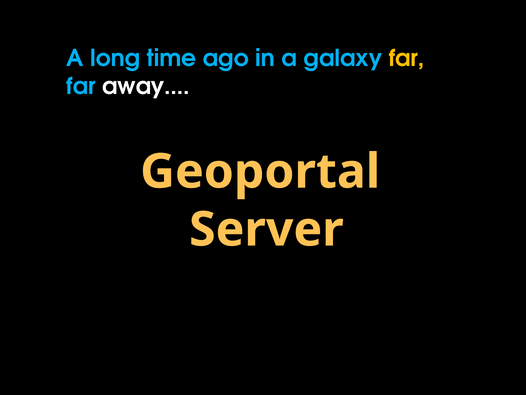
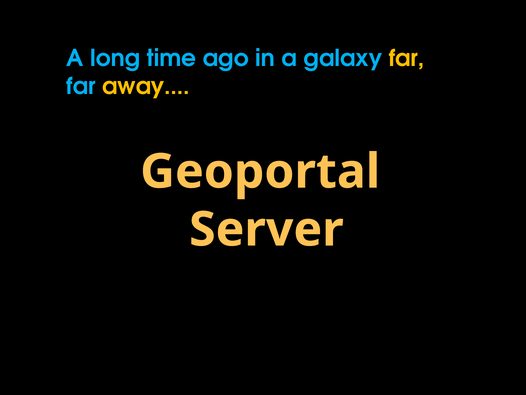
away colour: white -> yellow
